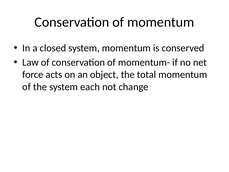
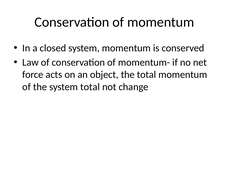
system each: each -> total
